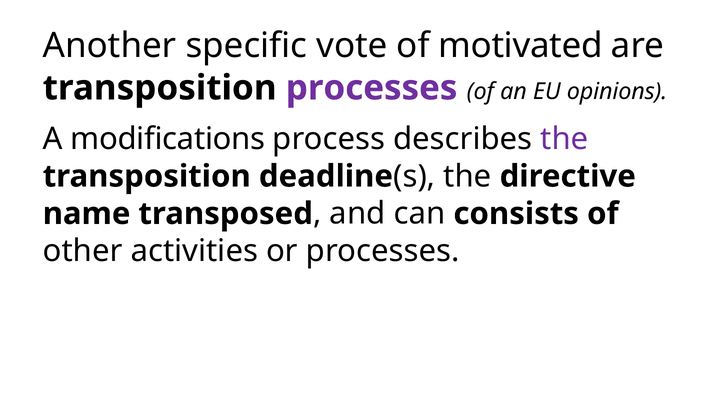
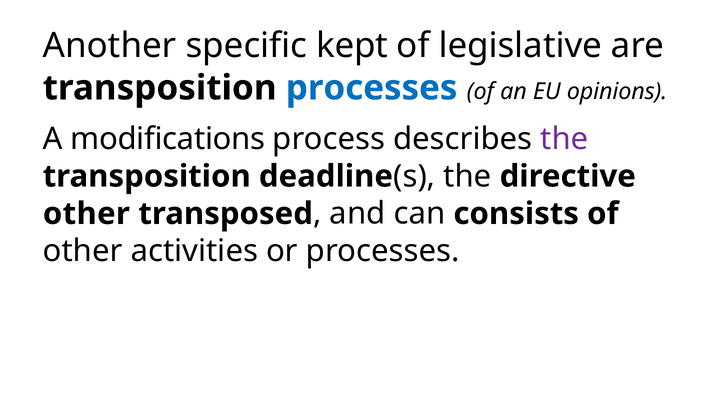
vote: vote -> kept
motivated: motivated -> legislative
processes at (372, 88) colour: purple -> blue
name at (87, 214): name -> other
